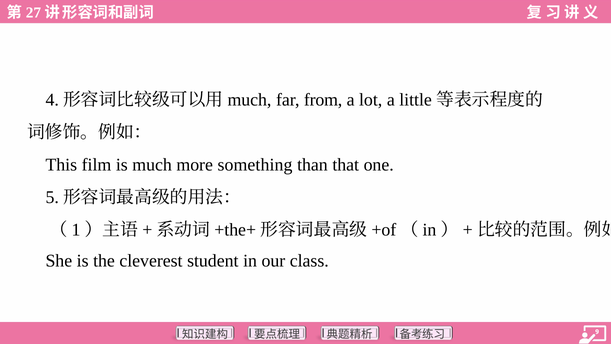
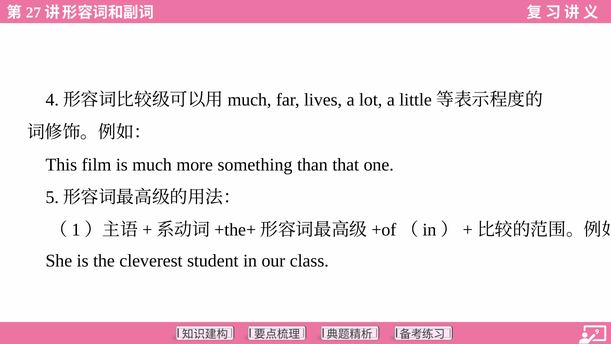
from: from -> lives
